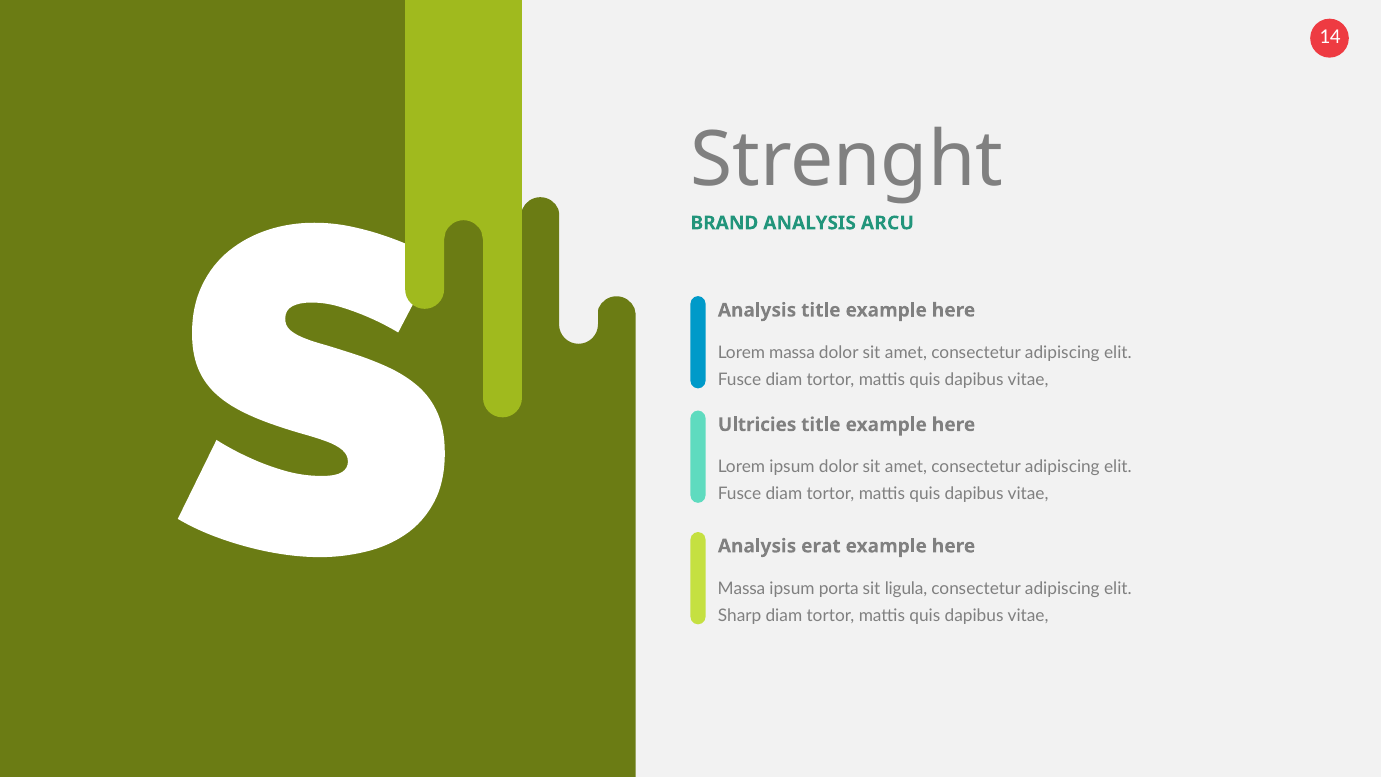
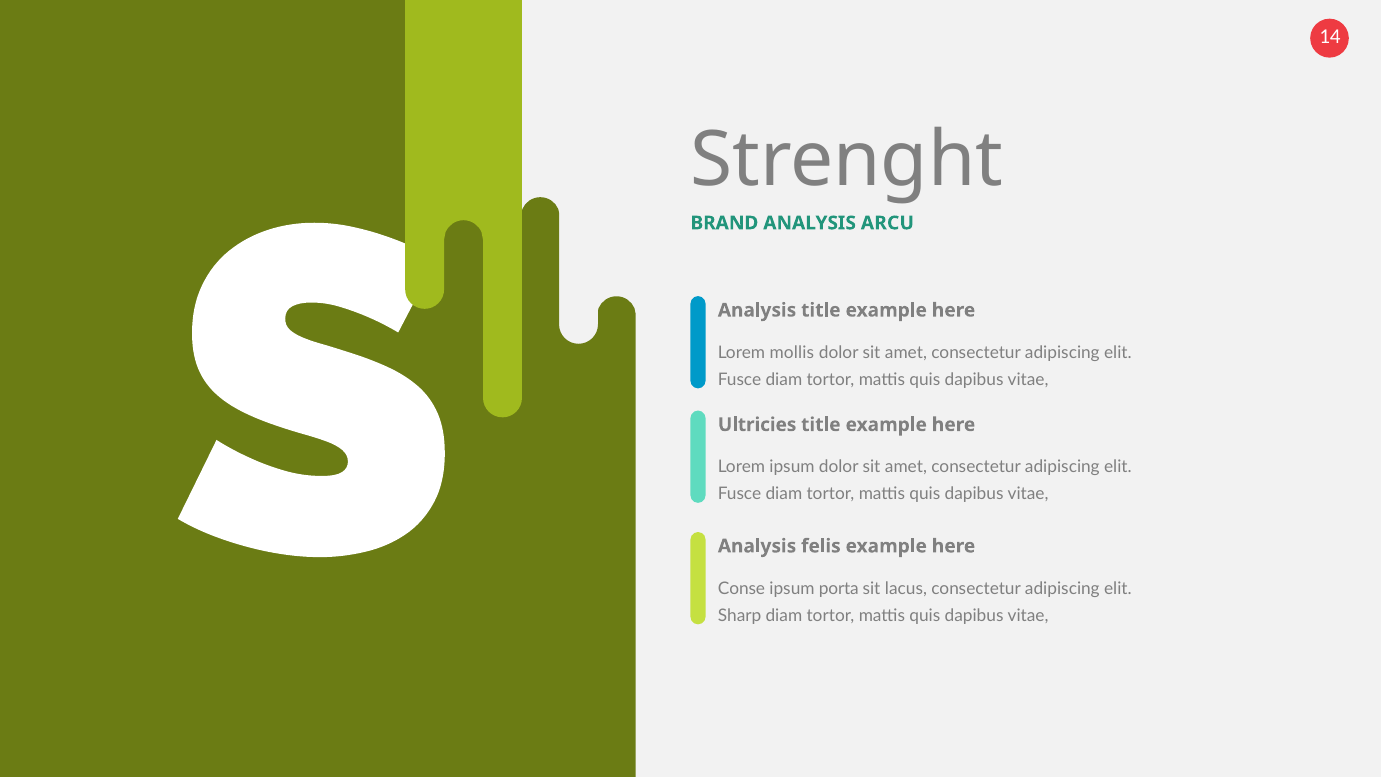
Lorem massa: massa -> mollis
erat: erat -> felis
Massa at (741, 589): Massa -> Conse
ligula: ligula -> lacus
